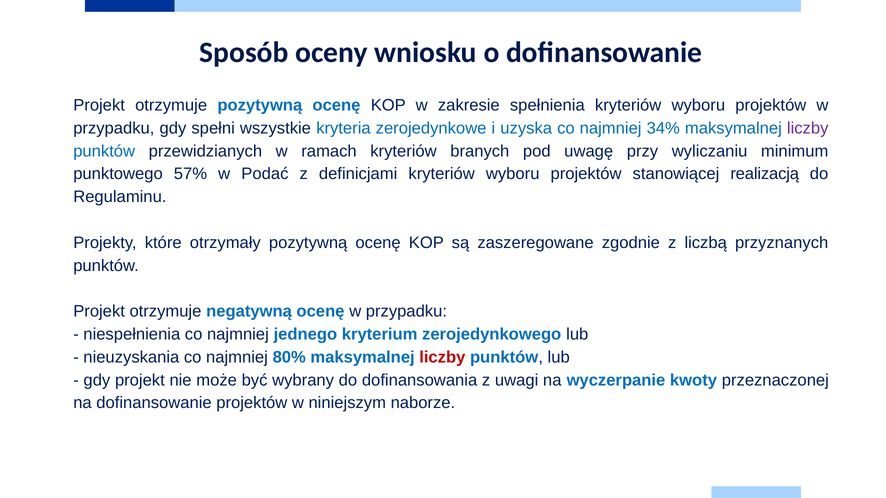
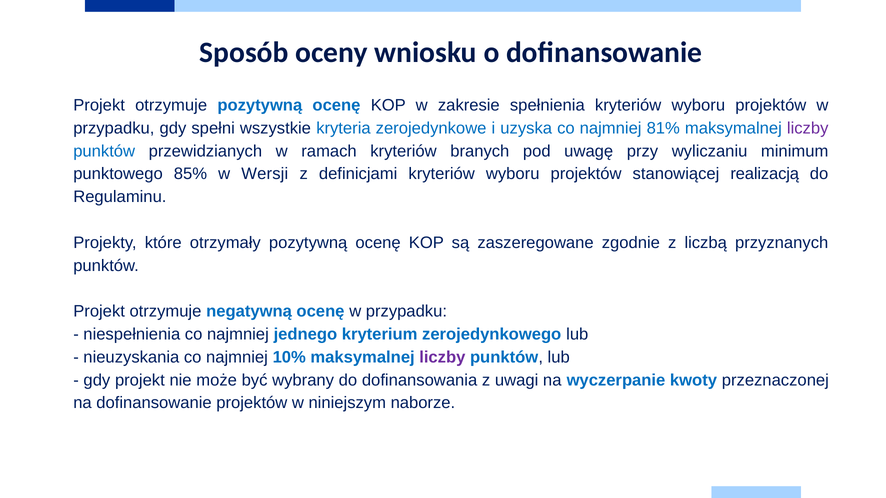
34%: 34% -> 81%
57%: 57% -> 85%
Podać: Podać -> Wersji
80%: 80% -> 10%
liczby at (442, 357) colour: red -> purple
